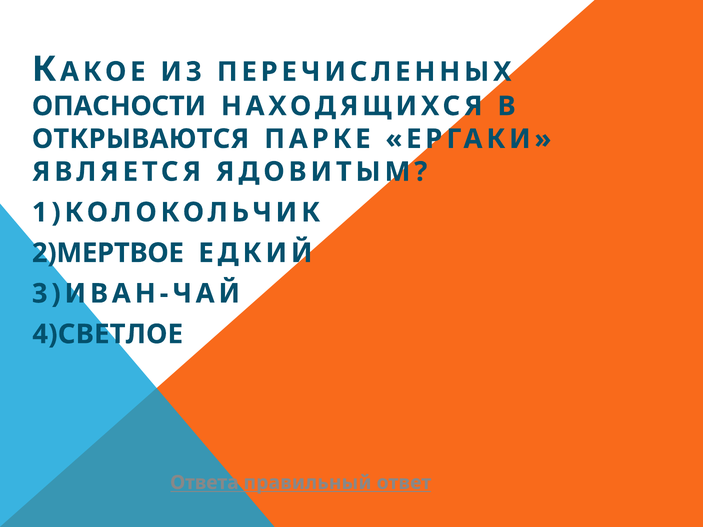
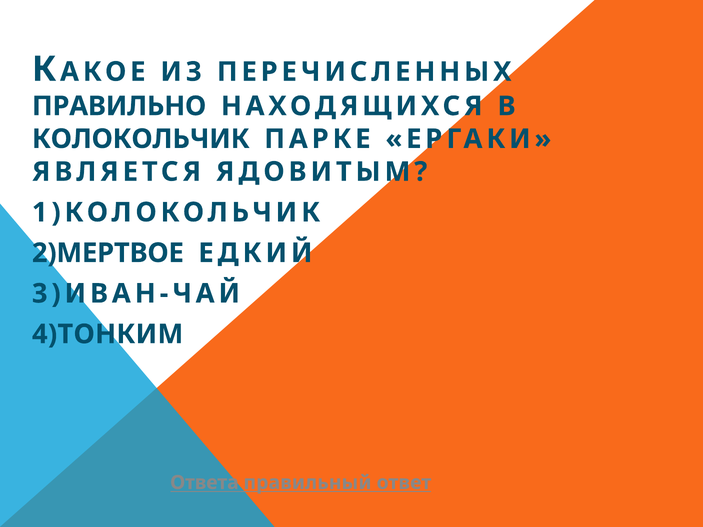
ОПАСНОСТИ: ОПАСНОСТИ -> ПРАВИЛЬНО
ОТКРЫВАЮТСЯ: ОТКРЫВАЮТСЯ -> КОЛОКОЛЬЧИК
4)СВЕТЛОЕ: 4)СВЕТЛОЕ -> 4)ТОНКИМ
